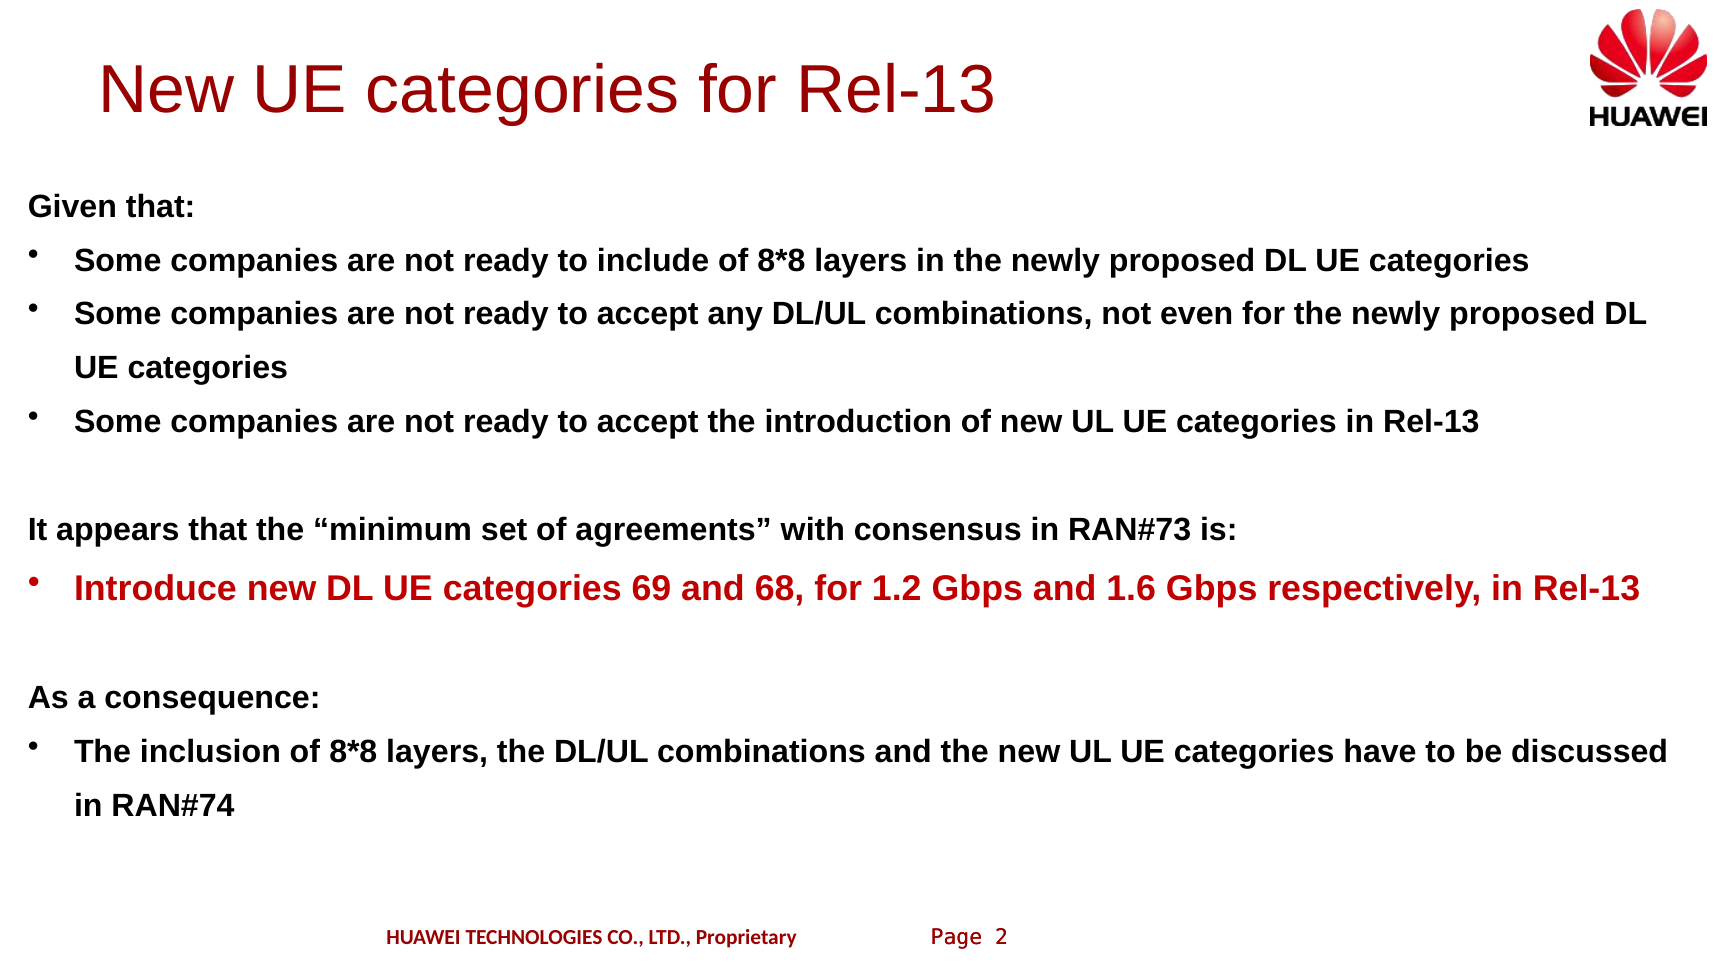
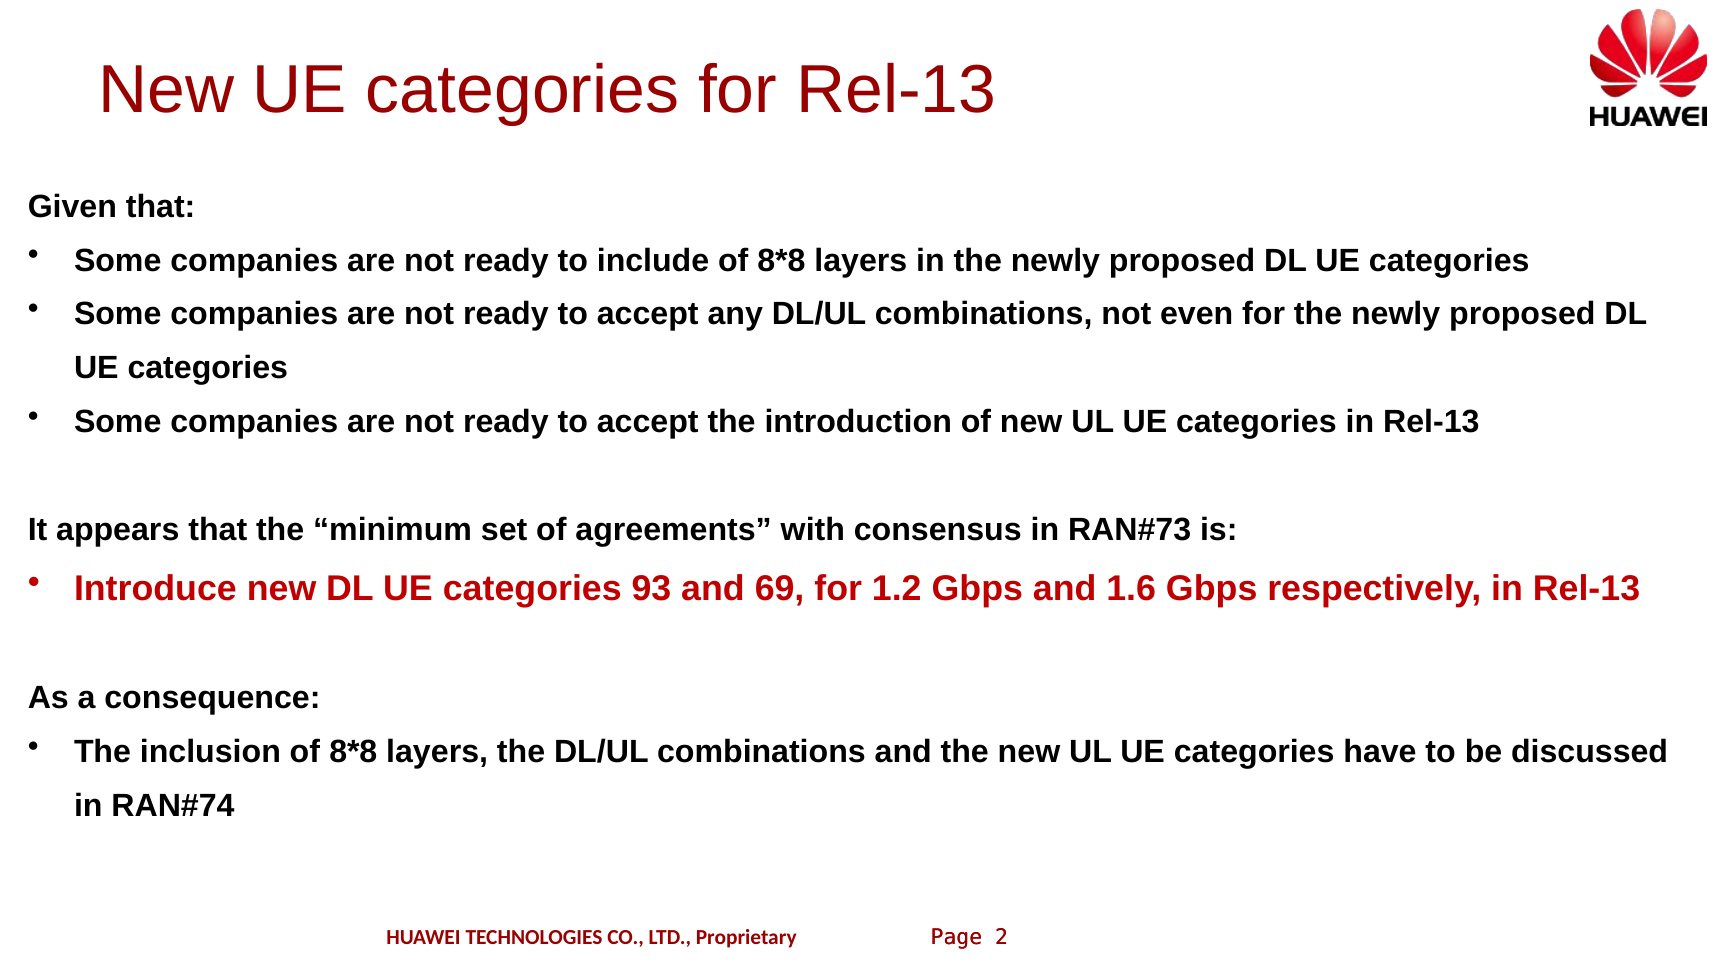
69: 69 -> 93
68: 68 -> 69
